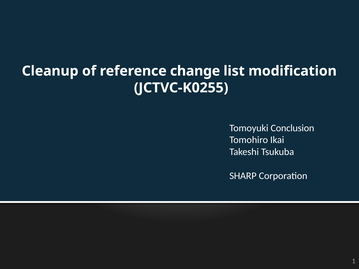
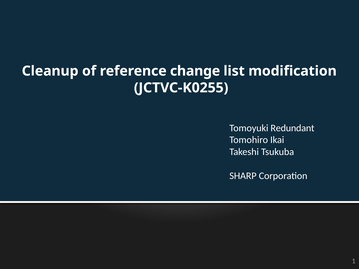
Conclusion: Conclusion -> Redundant
